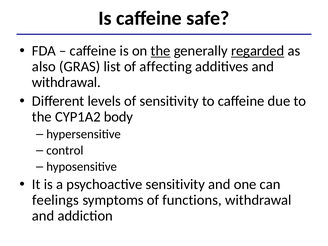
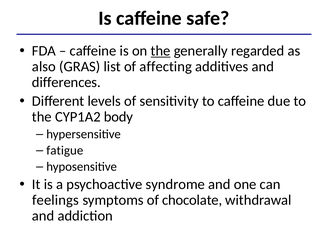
regarded underline: present -> none
withdrawal at (66, 82): withdrawal -> differences
control: control -> fatigue
psychoactive sensitivity: sensitivity -> syndrome
functions: functions -> chocolate
